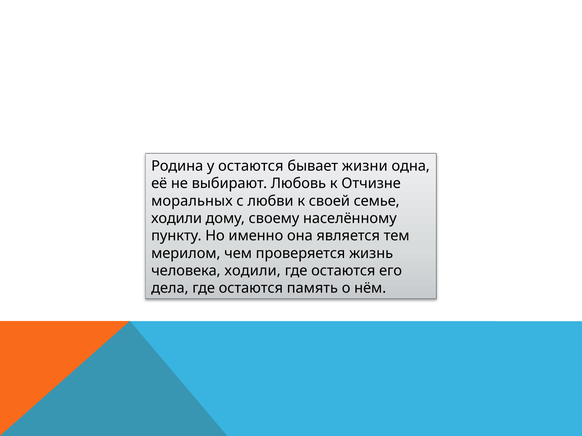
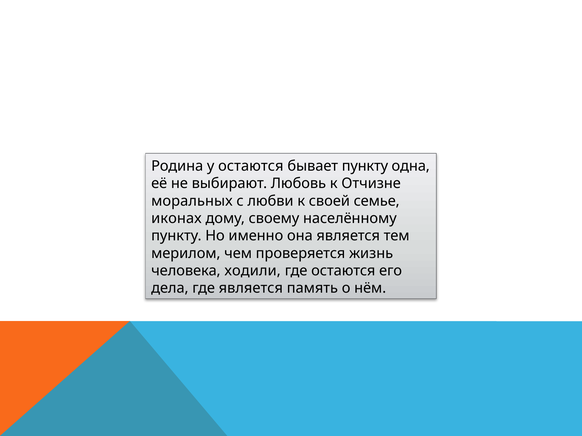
бывает жизни: жизни -> пункту
ходили at (177, 219): ходили -> иконах
дела где остаются: остаются -> является
